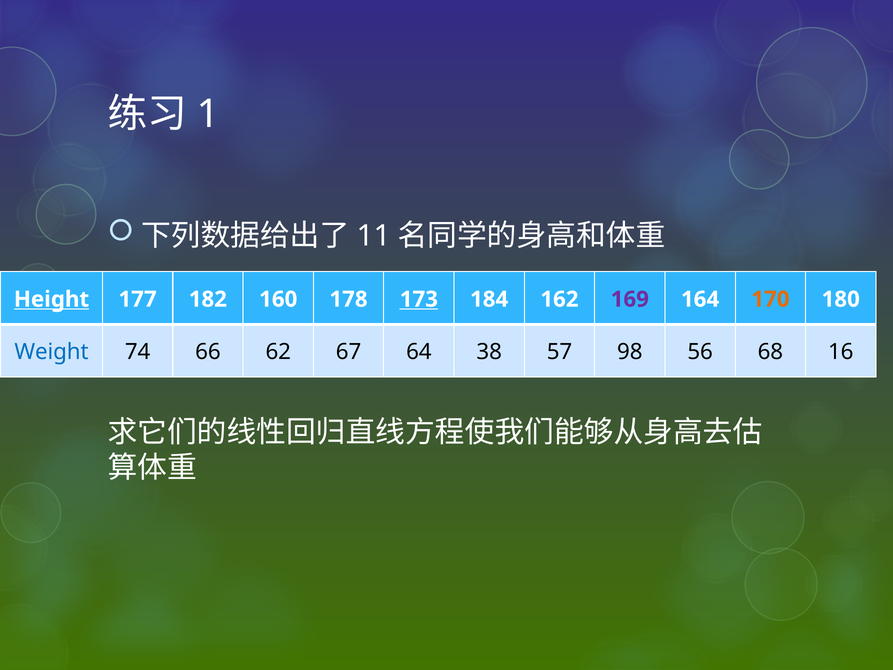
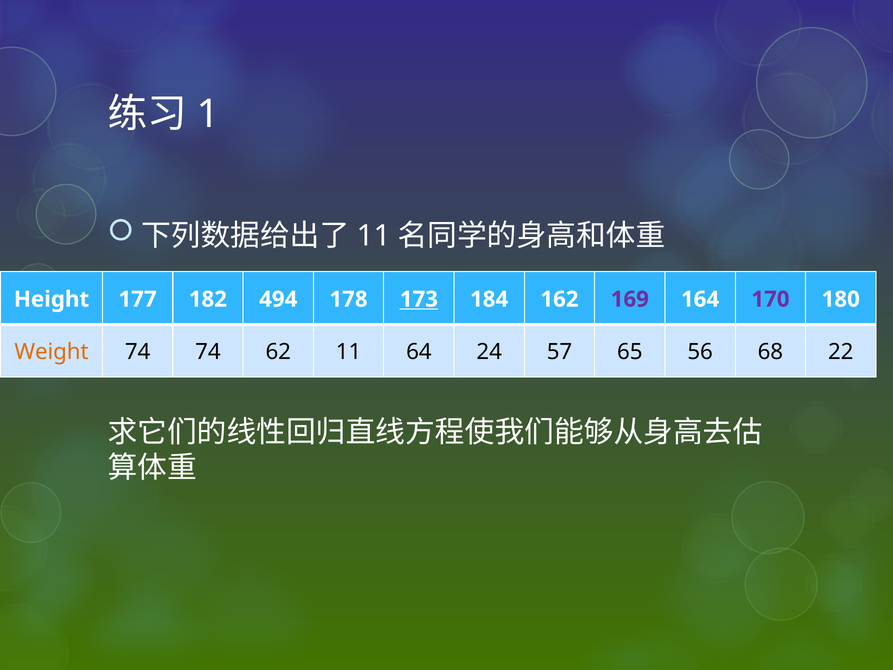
Height underline: present -> none
160: 160 -> 494
170 colour: orange -> purple
Weight colour: blue -> orange
74 66: 66 -> 74
62 67: 67 -> 11
38: 38 -> 24
98: 98 -> 65
16: 16 -> 22
